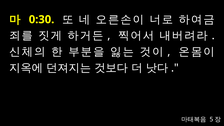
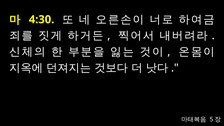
0:30: 0:30 -> 4:30
